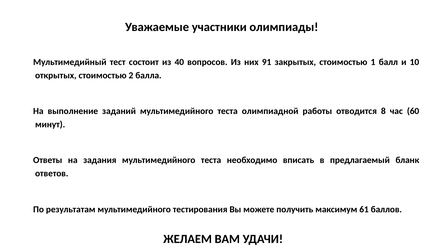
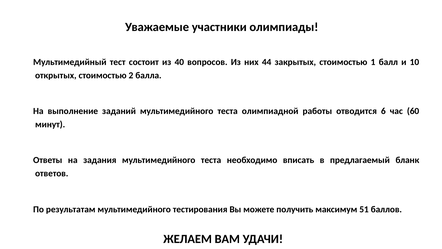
91: 91 -> 44
8: 8 -> 6
61: 61 -> 51
